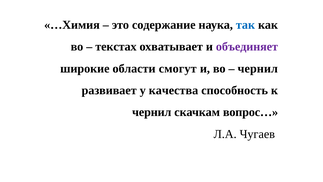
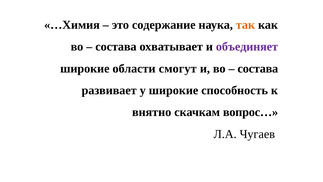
так colour: blue -> orange
текстах at (116, 47): текстах -> состава
чернил at (258, 68): чернил -> состава
у качества: качества -> широкие
чернил at (152, 112): чернил -> внятно
